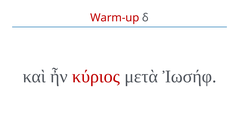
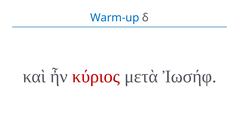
Warm-up colour: red -> blue
